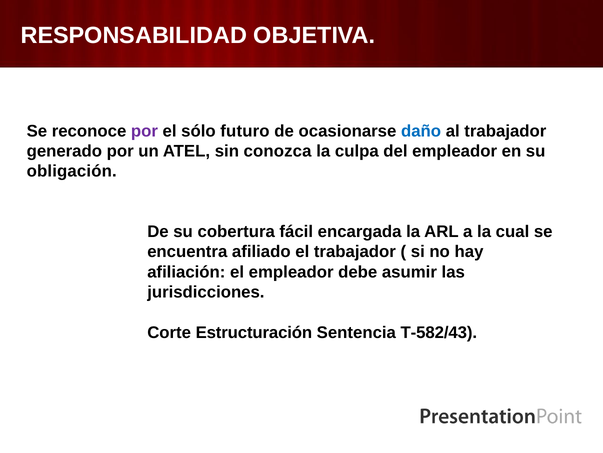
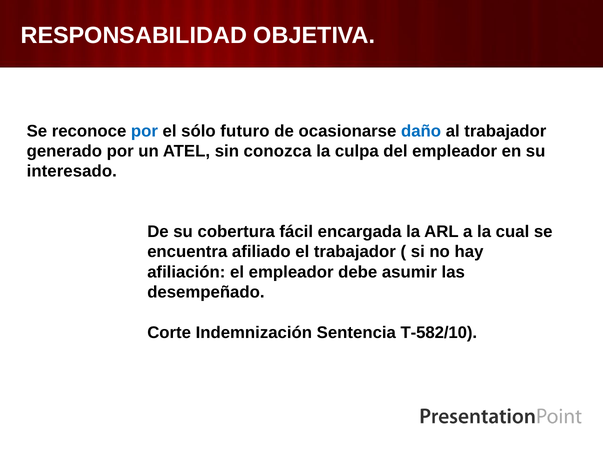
por at (144, 131) colour: purple -> blue
obligación: obligación -> interesado
jurisdicciones: jurisdicciones -> desempeñado
Estructuración: Estructuración -> Indemnización
T-582/43: T-582/43 -> T-582/10
